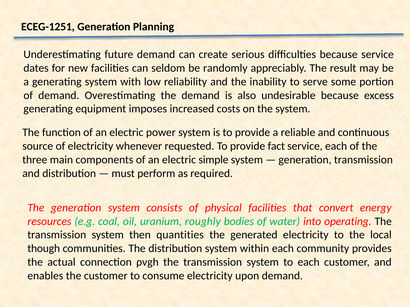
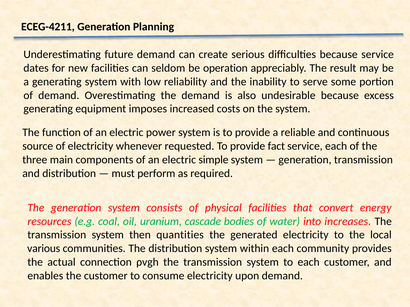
ECEG-1251: ECEG-1251 -> ECEG-4211
randomly: randomly -> operation
roughly: roughly -> cascade
operating: operating -> increases
though: though -> various
